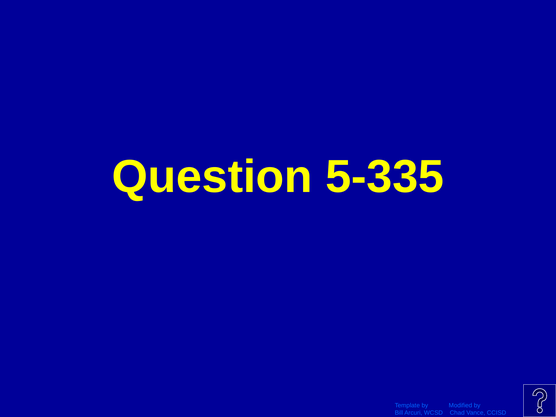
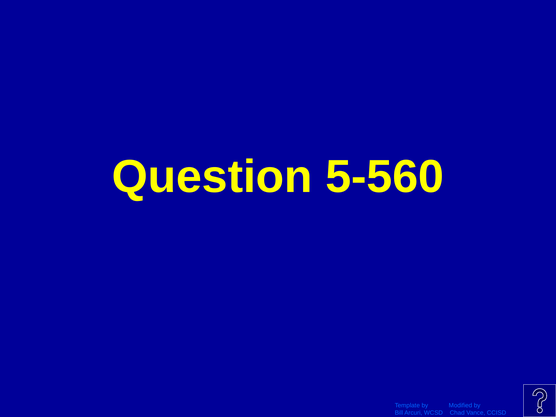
5-335: 5-335 -> 5-560
